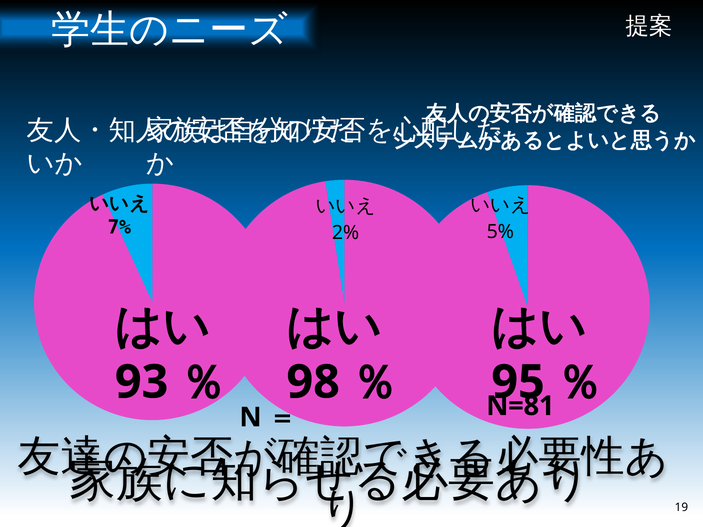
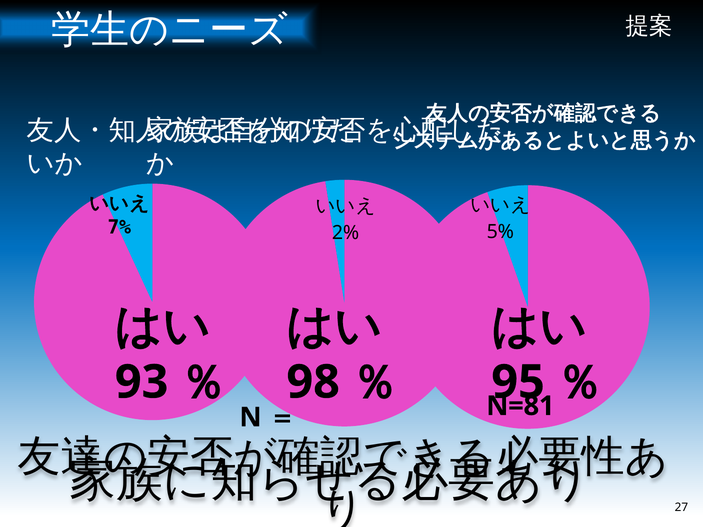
19: 19 -> 27
